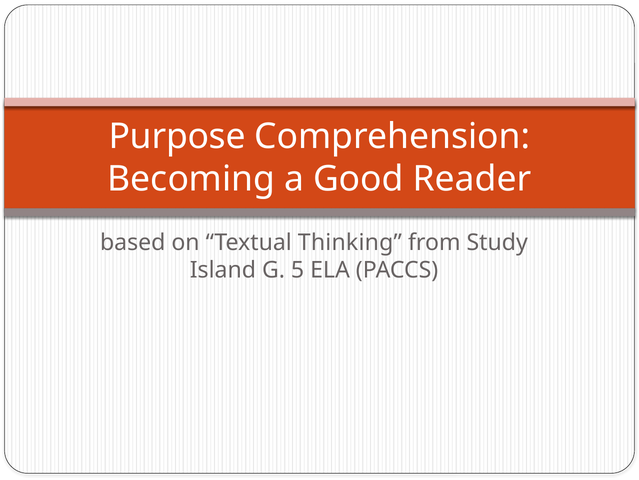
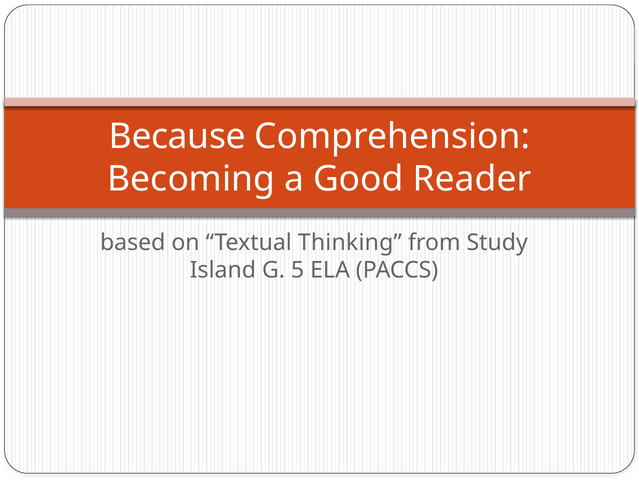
Purpose: Purpose -> Because
